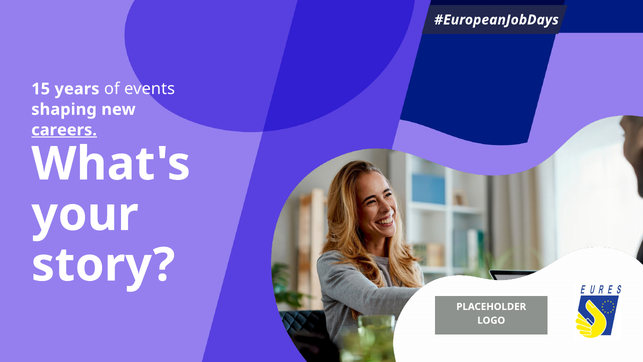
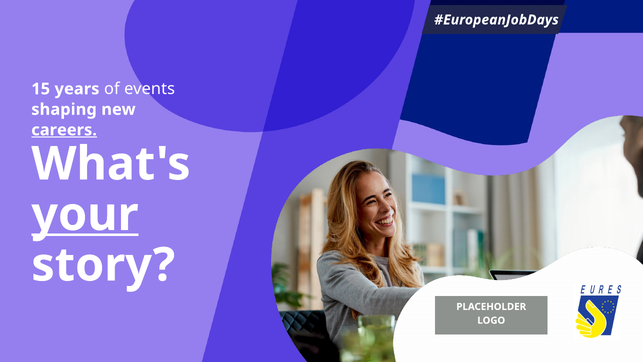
your underline: none -> present
